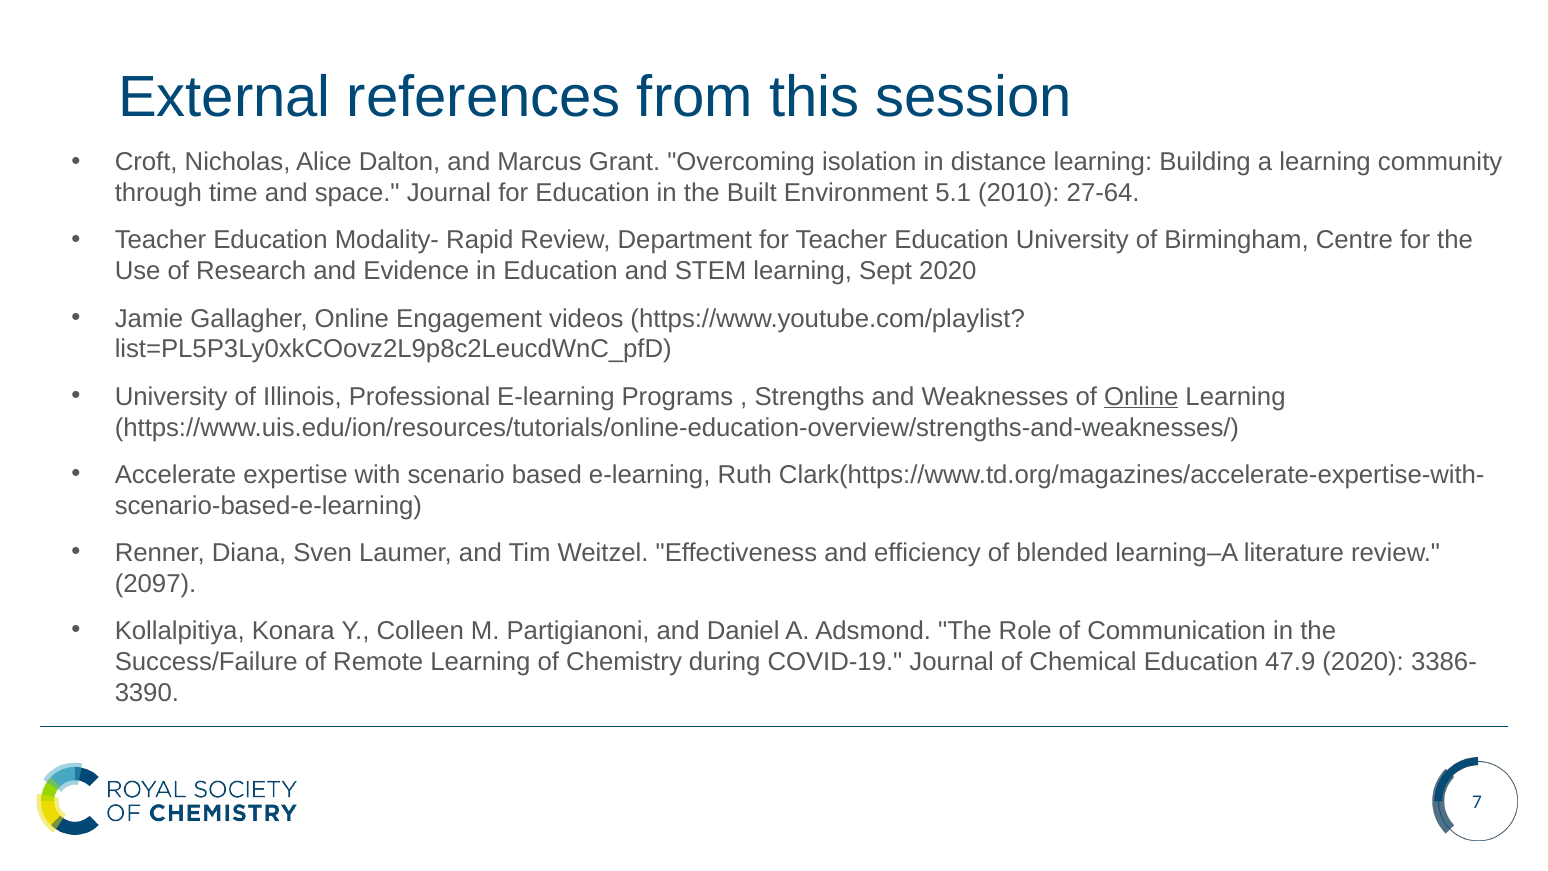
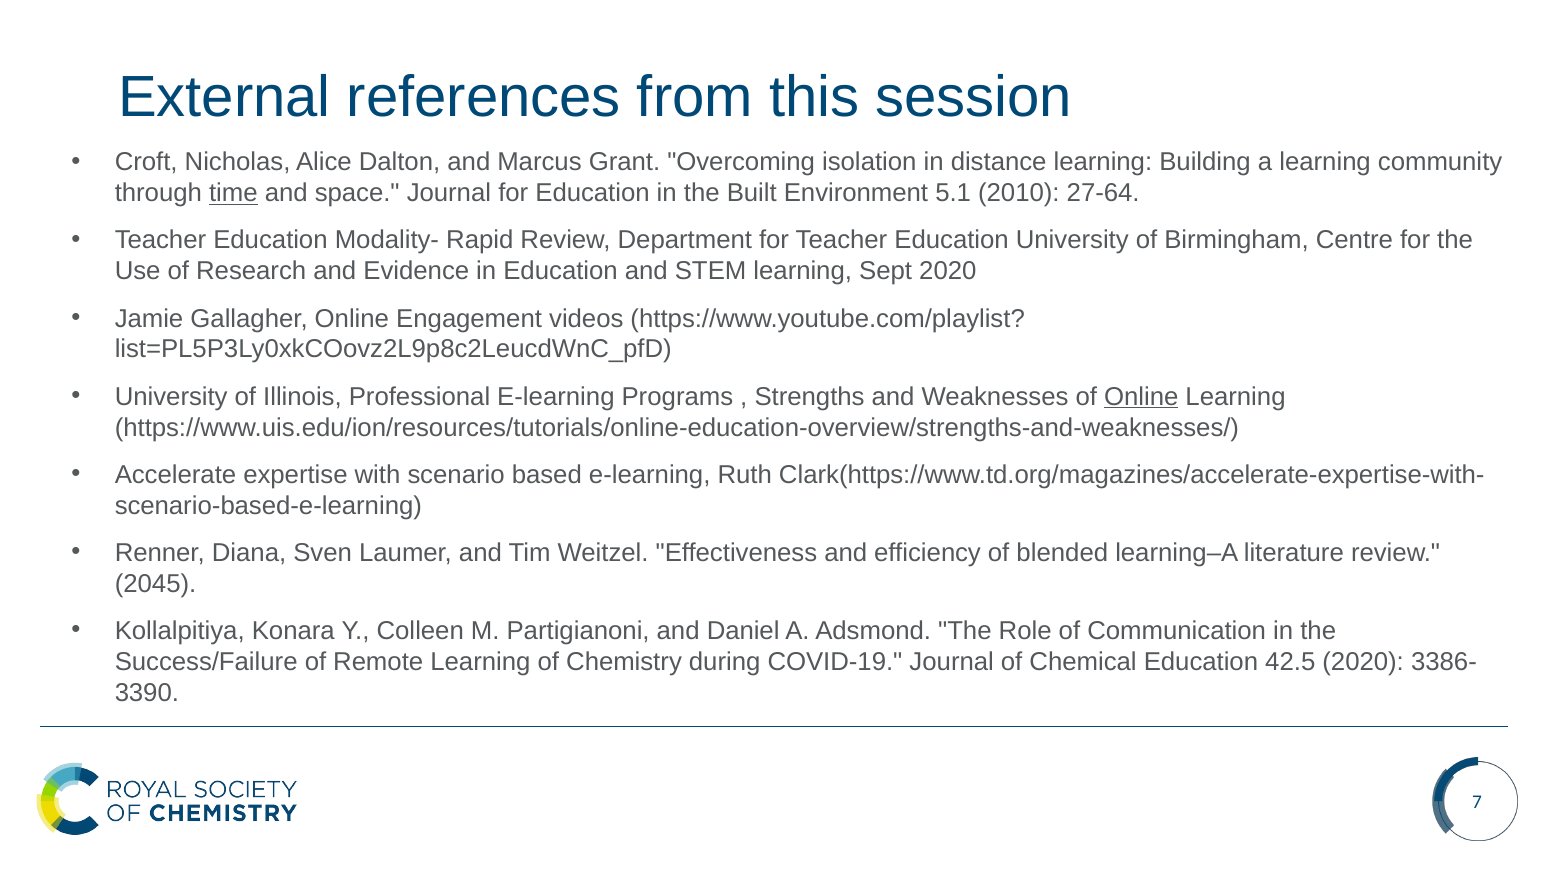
time underline: none -> present
2097: 2097 -> 2045
47.9: 47.9 -> 42.5
